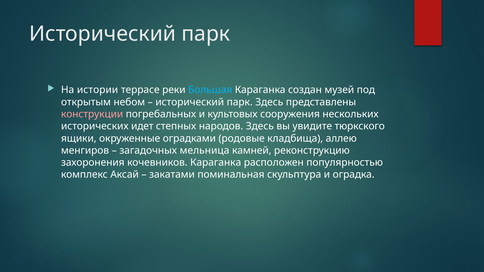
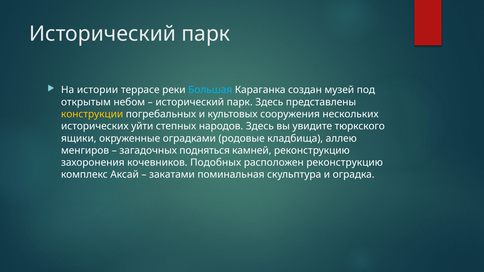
конструкции colour: pink -> yellow
идет: идет -> уйти
мельница: мельница -> подняться
кочевников Караганка: Караганка -> Подобных
расположен популярностью: популярностью -> реконструкцию
